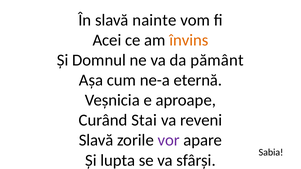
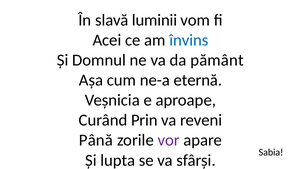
nainte: nainte -> luminii
învins colour: orange -> blue
Stai: Stai -> Prin
Slavă at (96, 141): Slavă -> Până
